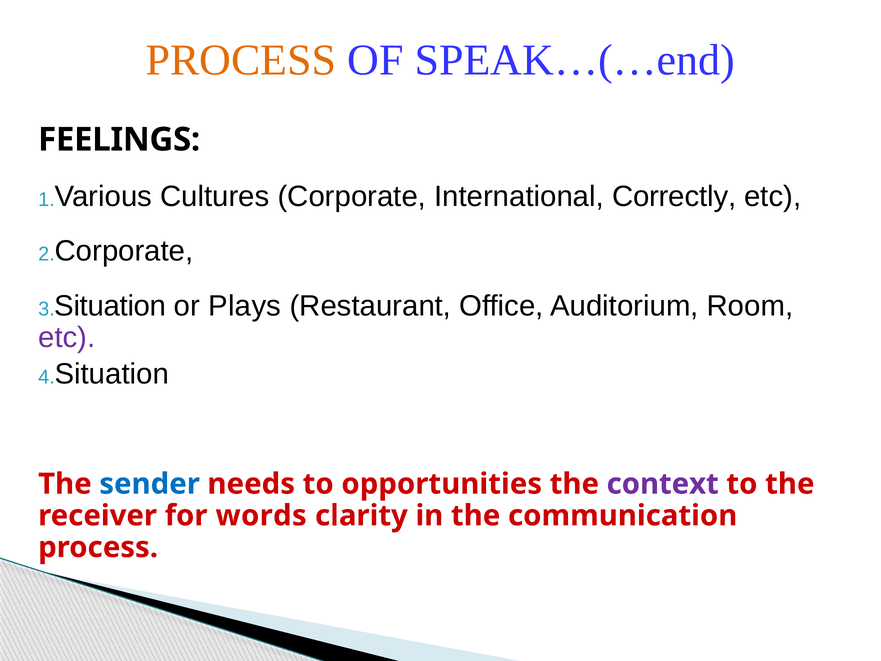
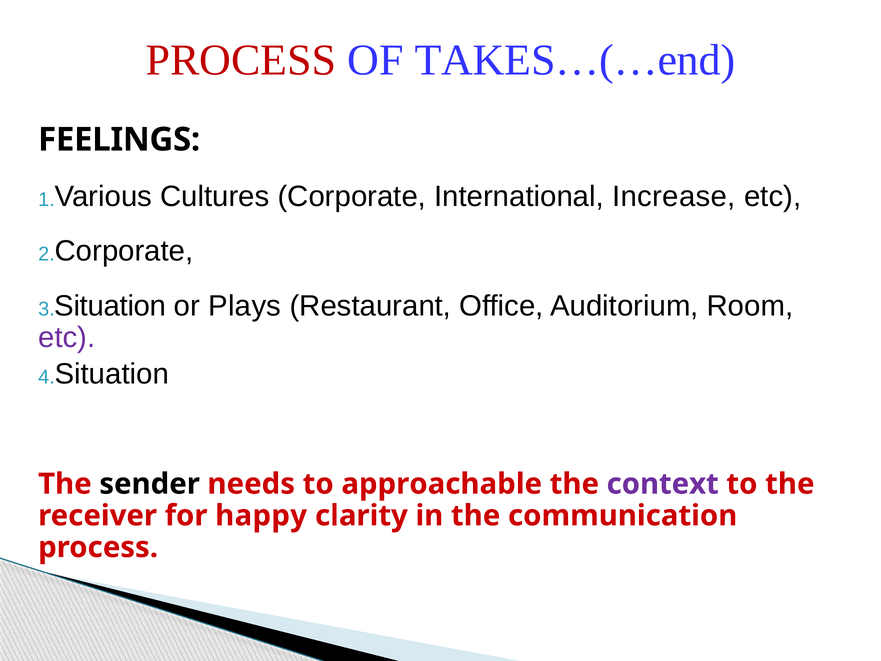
PROCESS at (241, 60) colour: orange -> red
SPEAK…(…end: SPEAK…(…end -> TAKES…(…end
Correctly: Correctly -> Increase
sender colour: blue -> black
opportunities: opportunities -> approachable
words: words -> happy
